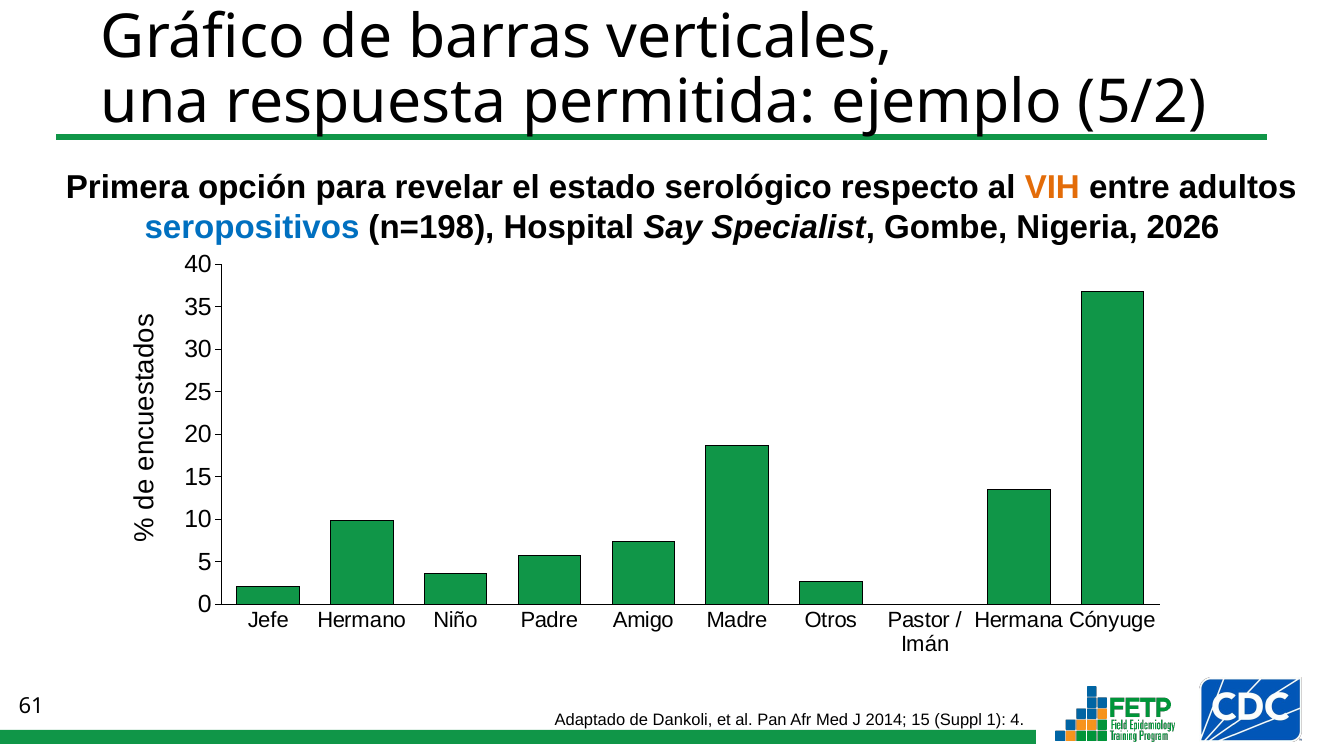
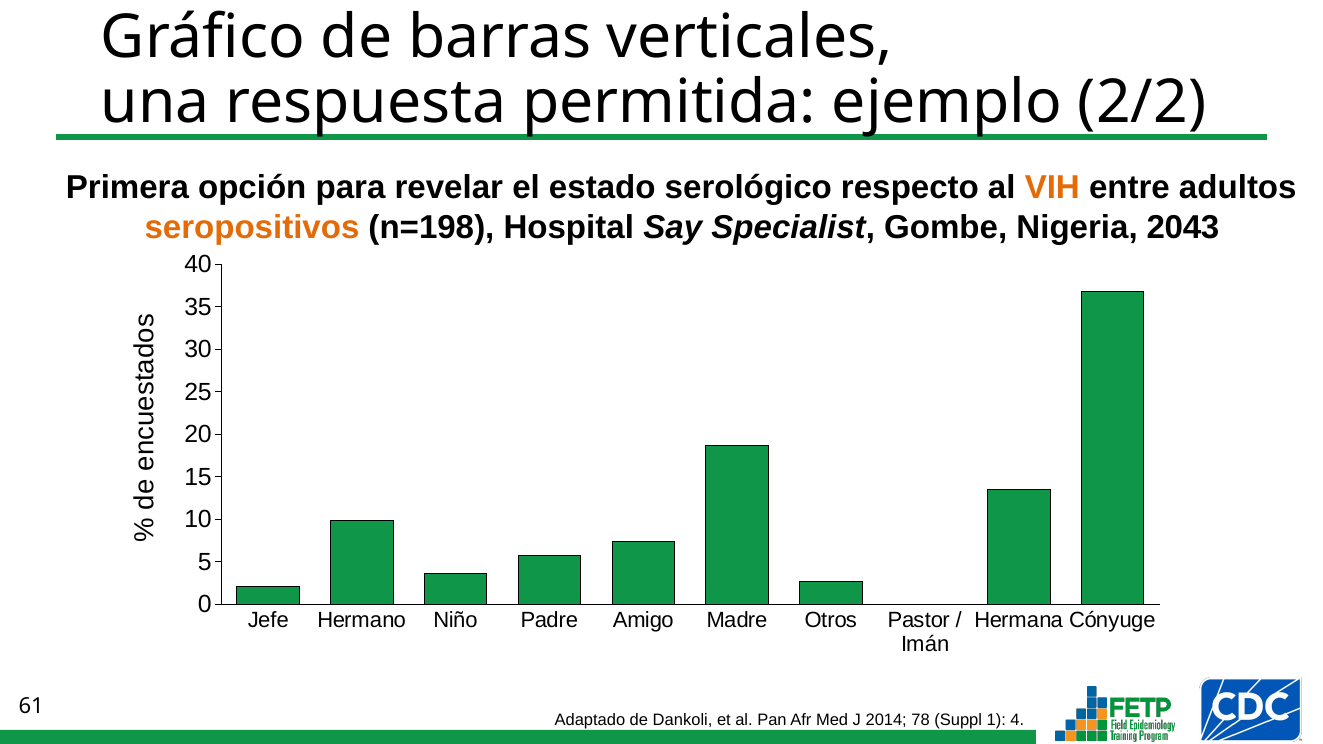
5/2: 5/2 -> 2/2
seropositivos colour: blue -> orange
2026: 2026 -> 2043
2014 15: 15 -> 78
